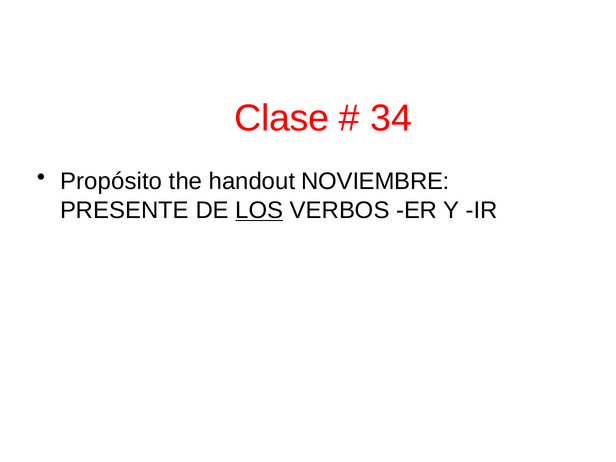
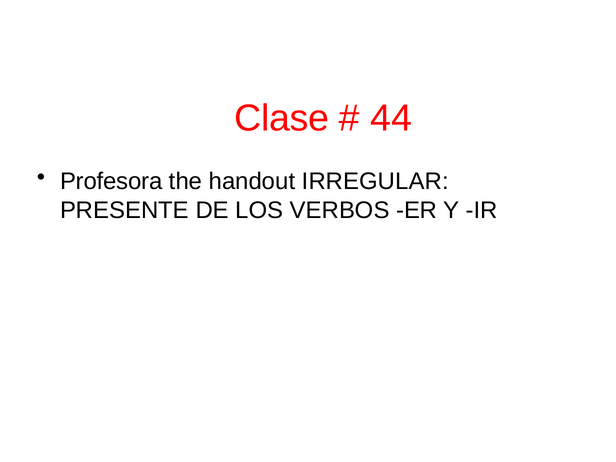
34: 34 -> 44
Propósito: Propósito -> Profesora
NOVIEMBRE: NOVIEMBRE -> IRREGULAR
LOS underline: present -> none
